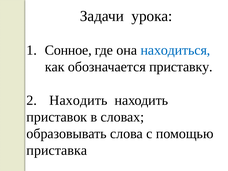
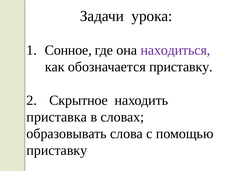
находиться colour: blue -> purple
2 Находить: Находить -> Скрытное
приставок: приставок -> приставка
приставка at (57, 150): приставка -> приставку
